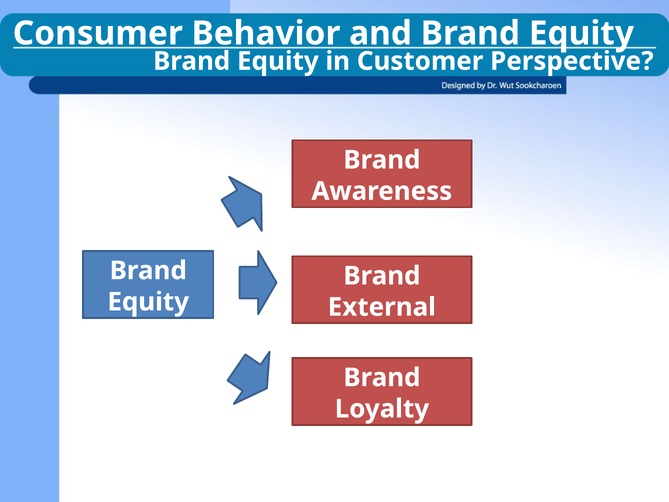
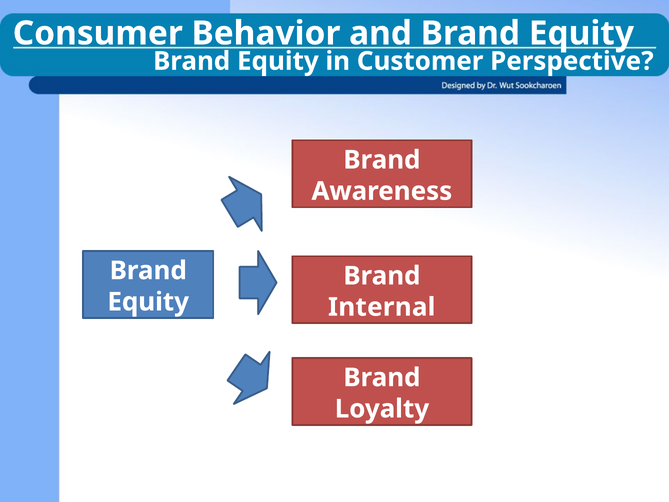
External: External -> Internal
